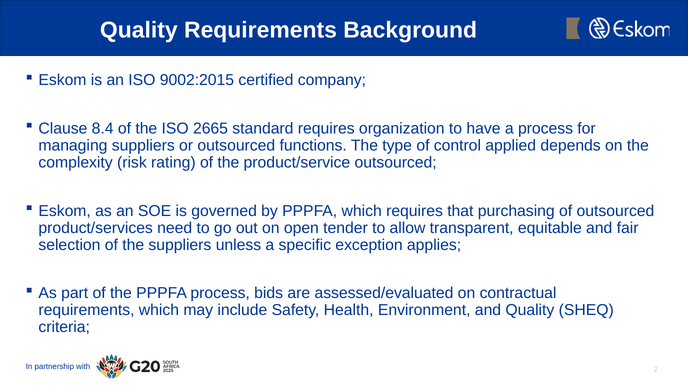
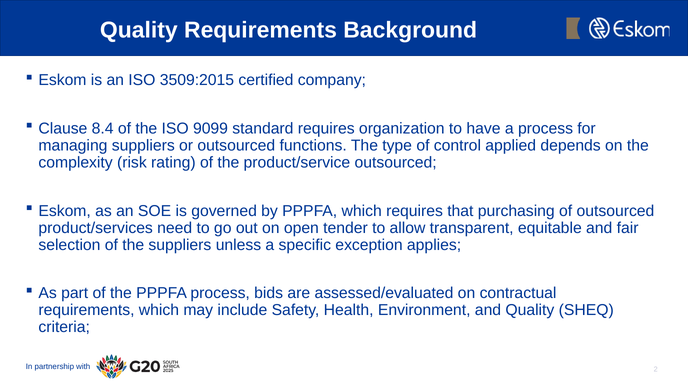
9002:2015: 9002:2015 -> 3509:2015
2665: 2665 -> 9099
